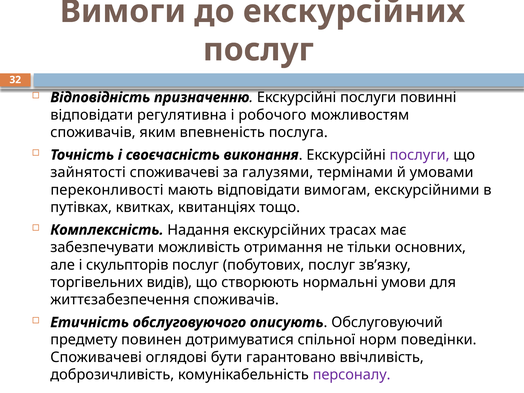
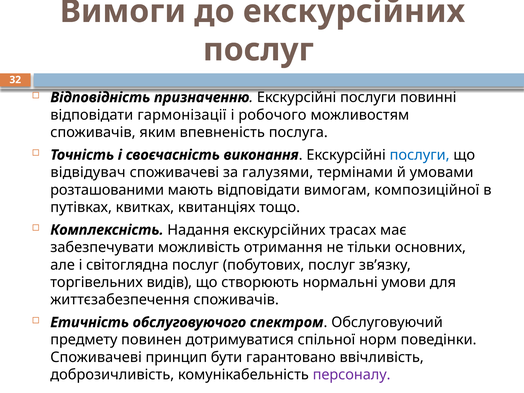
регулятивна: регулятивна -> гармонізації
послуги at (420, 155) colour: purple -> blue
зайнятості: зайнятості -> відвідувач
переконливості: переконливості -> розташованими
екскурсійними: екскурсійними -> композиційної
скульпторів: скульпторів -> світоглядна
описують: описують -> спектром
оглядові: оглядові -> принцип
